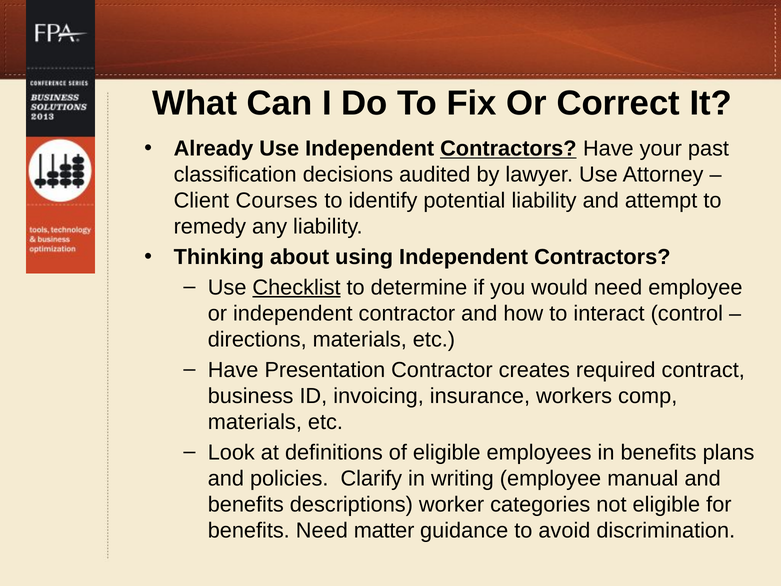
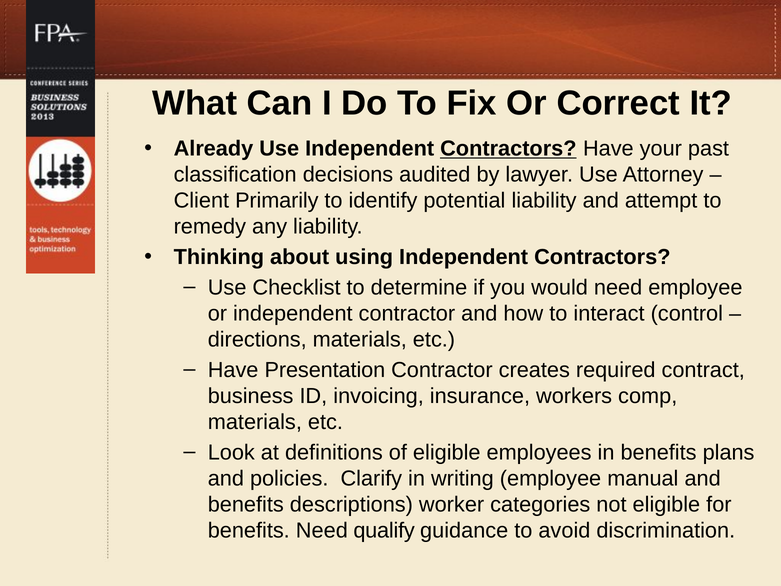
Courses: Courses -> Primarily
Checklist underline: present -> none
matter: matter -> qualify
